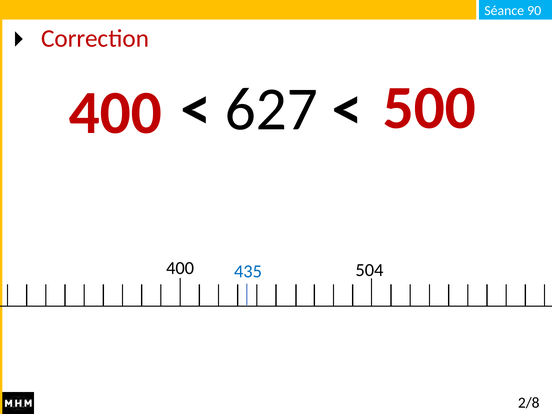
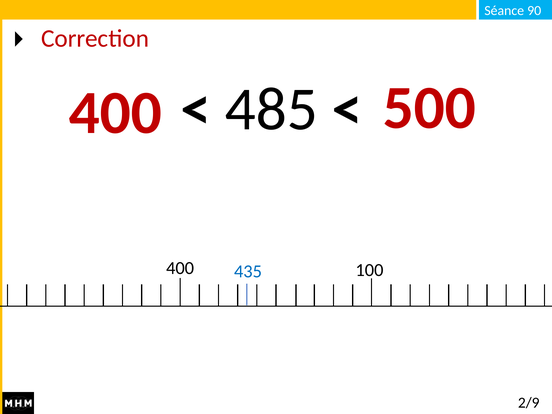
627: 627 -> 485
504: 504 -> 100
2/8: 2/8 -> 2/9
